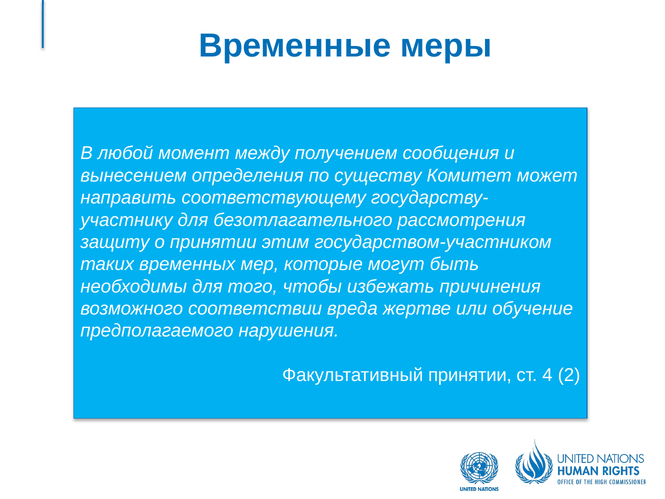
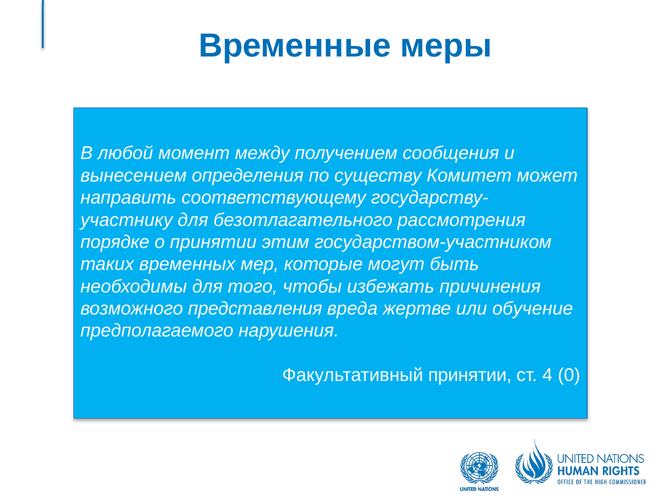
защиту: защиту -> порядке
соответствии: соответствии -> представления
2: 2 -> 0
